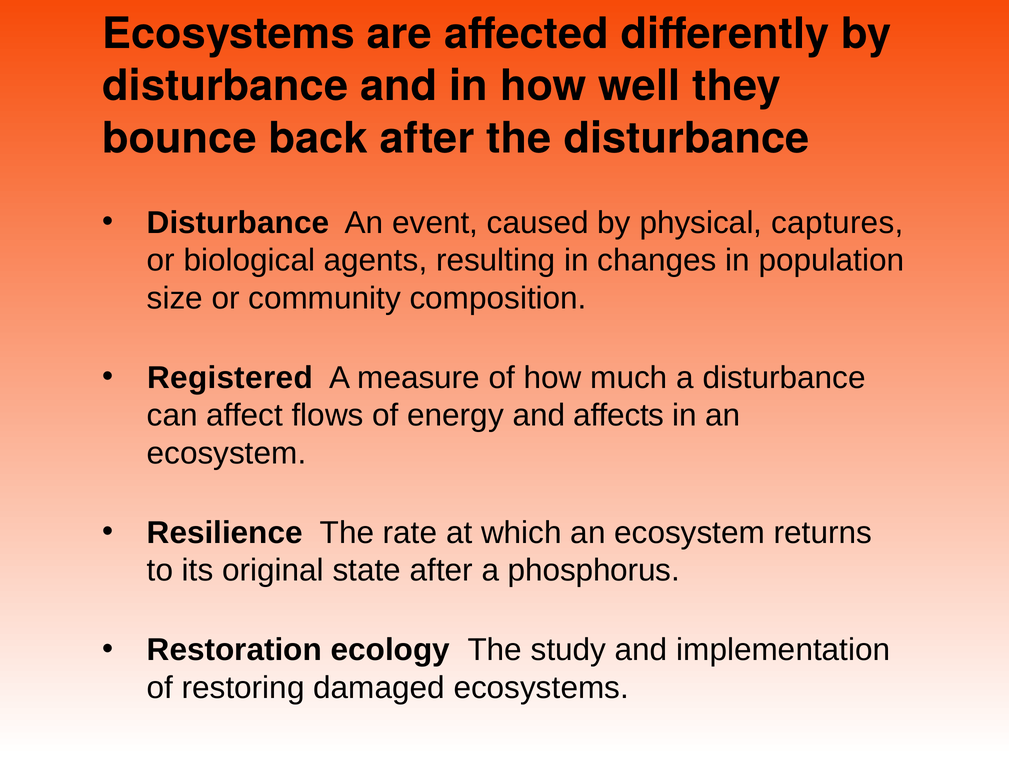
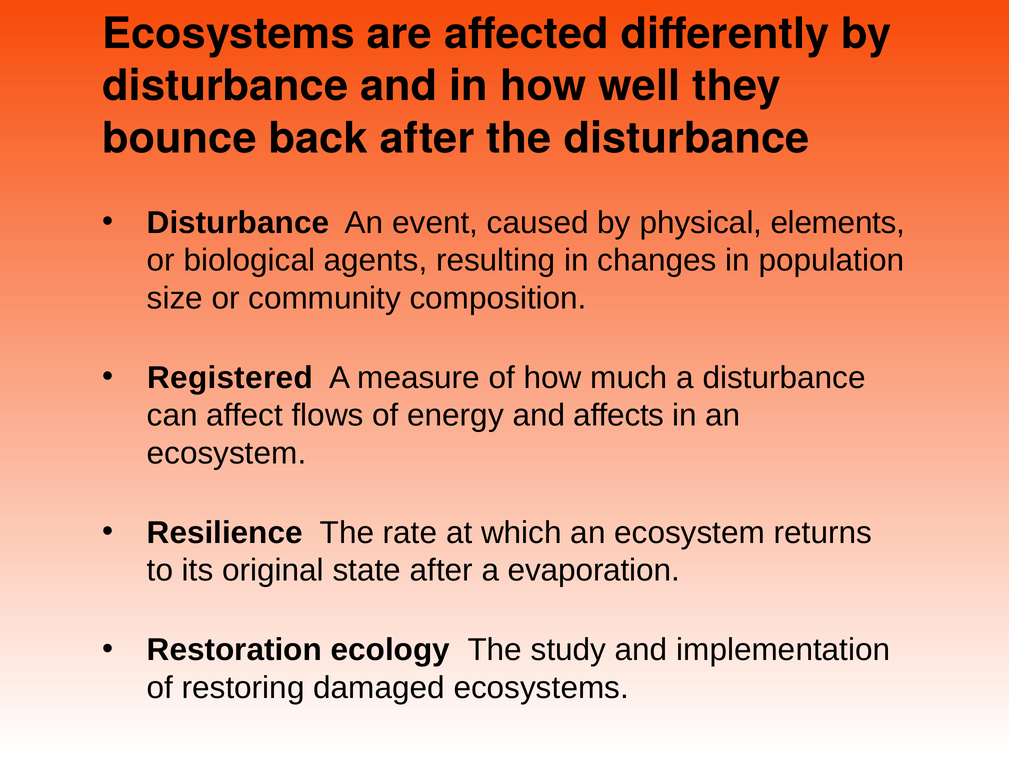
captures: captures -> elements
phosphorus: phosphorus -> evaporation
